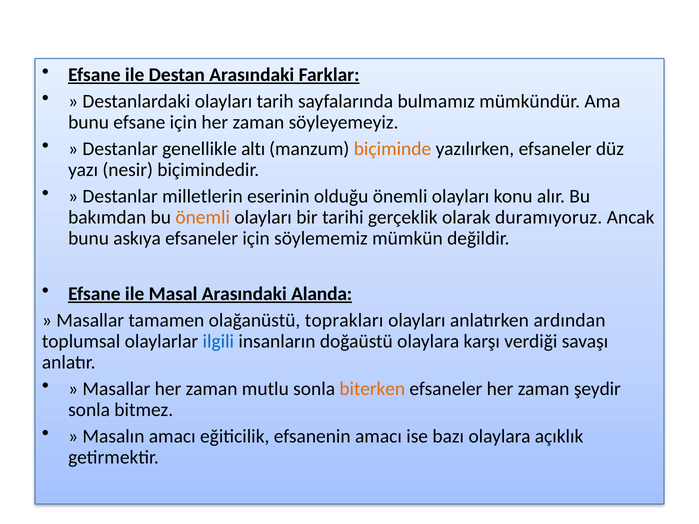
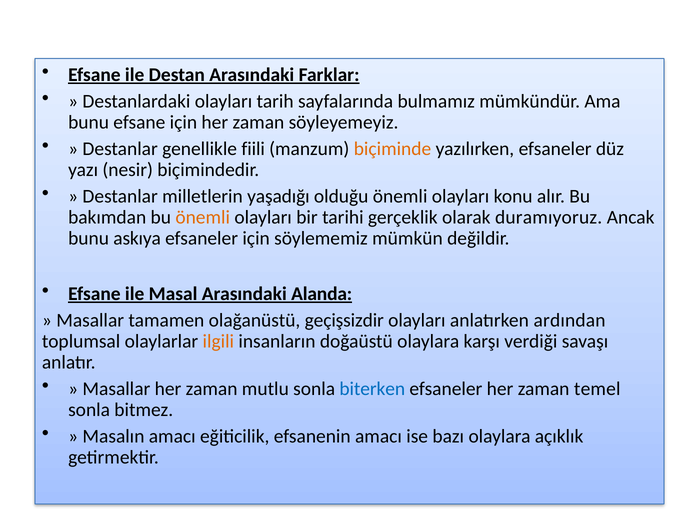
altı: altı -> fiili
eserinin: eserinin -> yaşadığı
toprakları: toprakları -> geçişsizdir
ilgili colour: blue -> orange
biterken colour: orange -> blue
şeydir: şeydir -> temel
